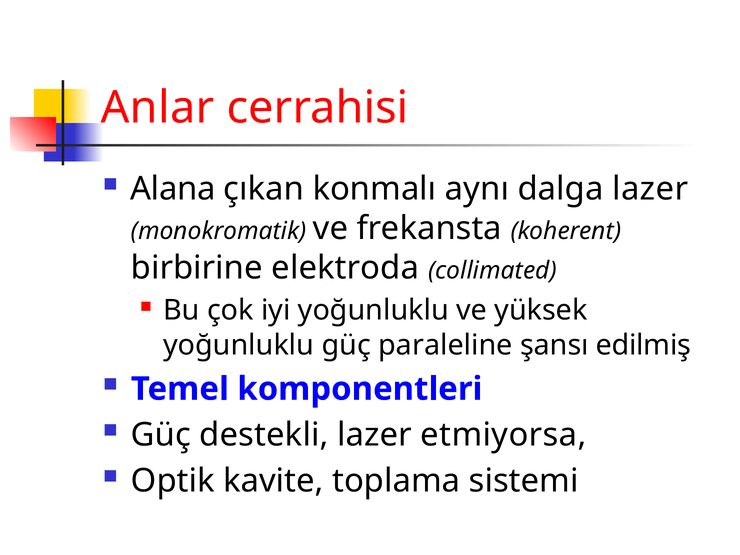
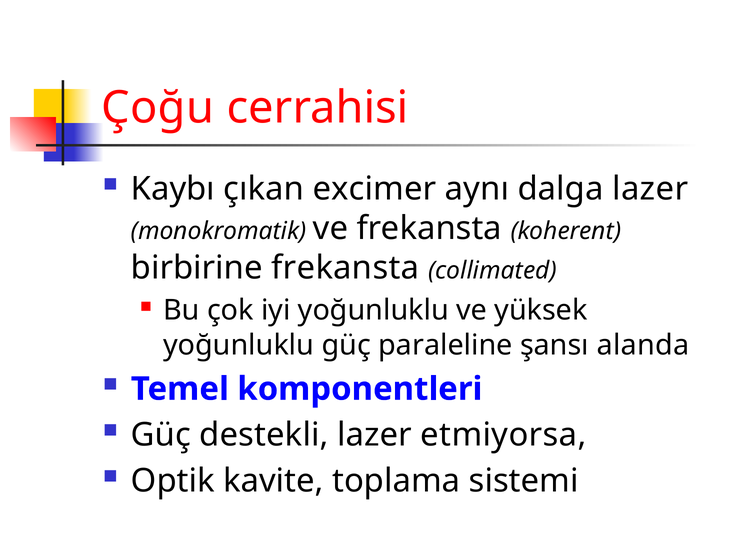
Anlar: Anlar -> Çoğu
Alana: Alana -> Kaybı
konmalı: konmalı -> excimer
birbirine elektroda: elektroda -> frekansta
edilmiş: edilmiş -> alanda
